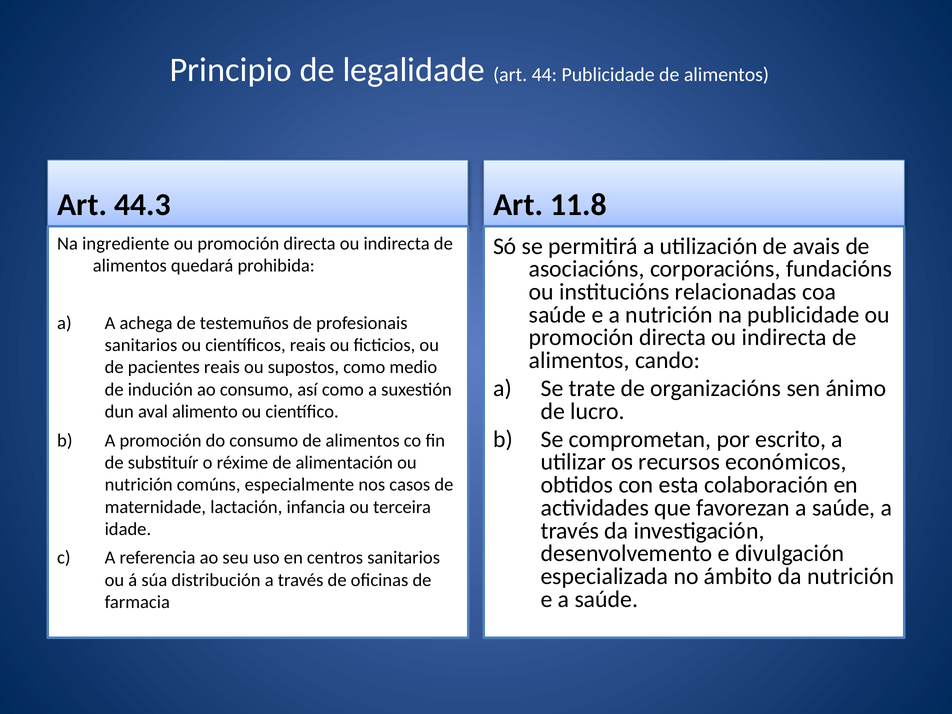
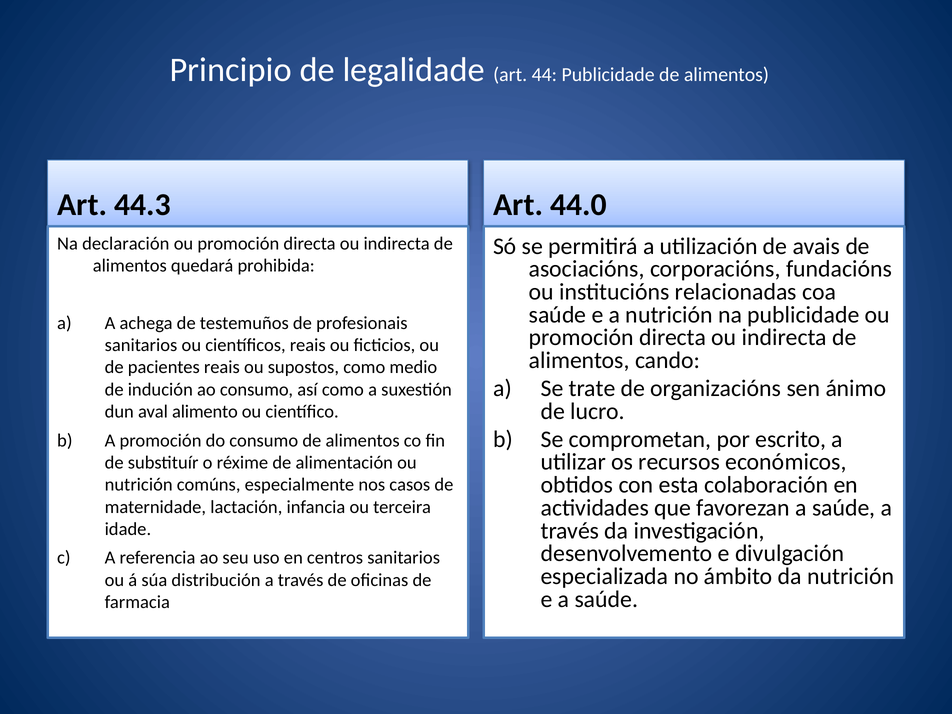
11.8: 11.8 -> 44.0
ingrediente: ingrediente -> declaración
